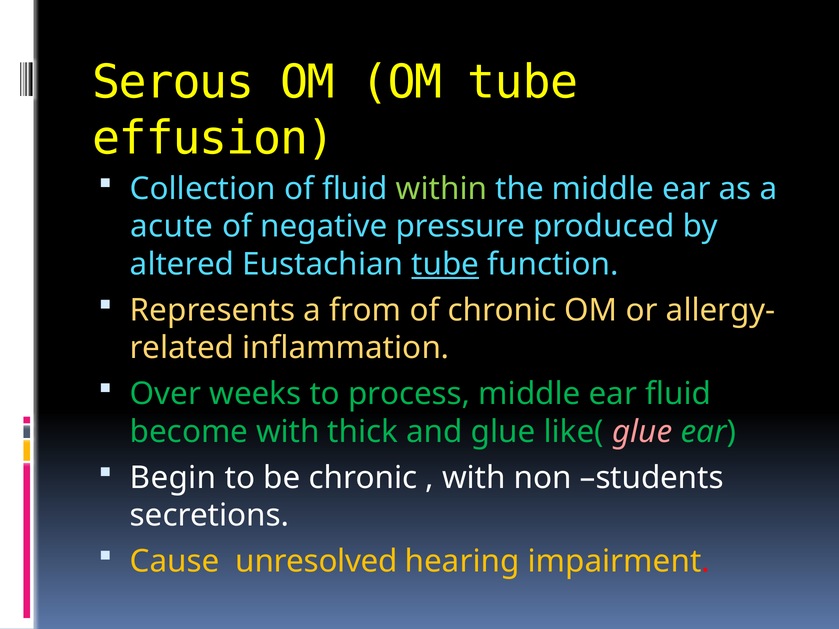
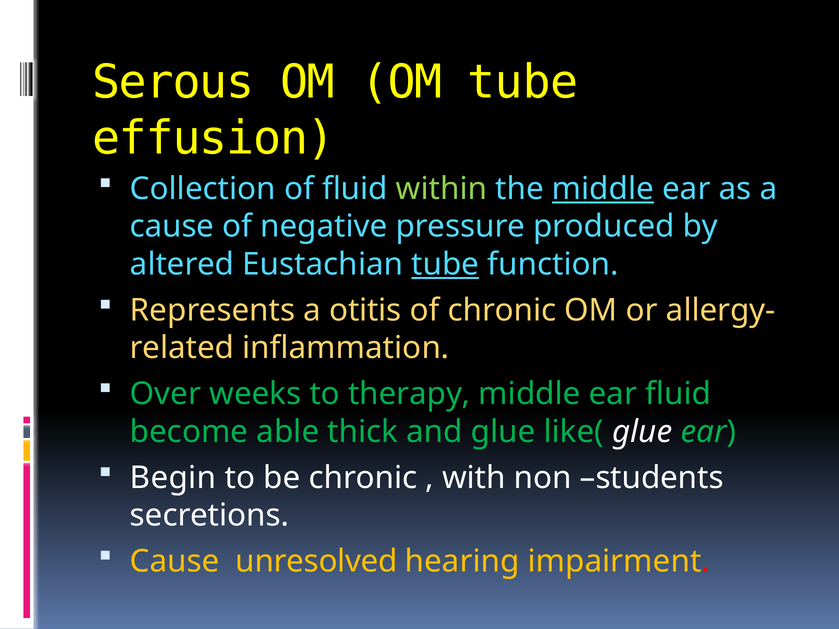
middle at (603, 189) underline: none -> present
acute at (172, 227): acute -> cause
from: from -> otitis
process: process -> therapy
become with: with -> able
glue at (642, 432) colour: pink -> white
